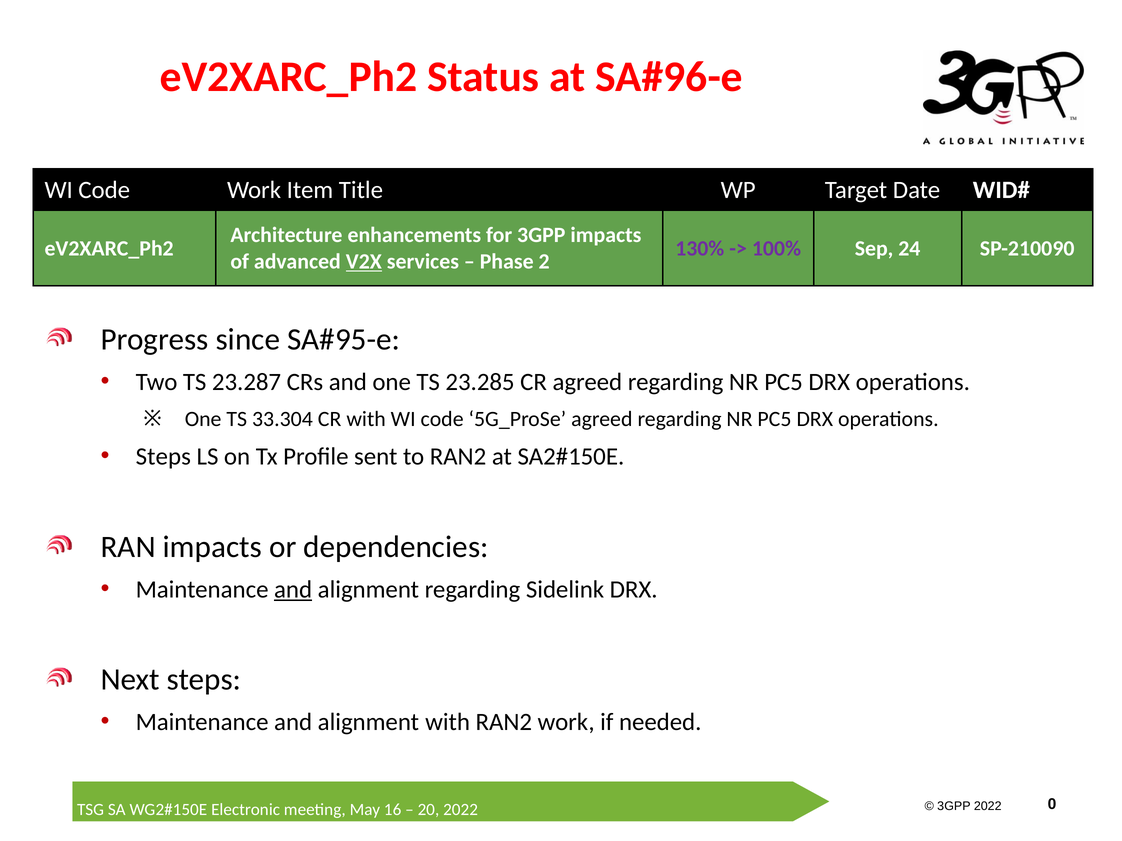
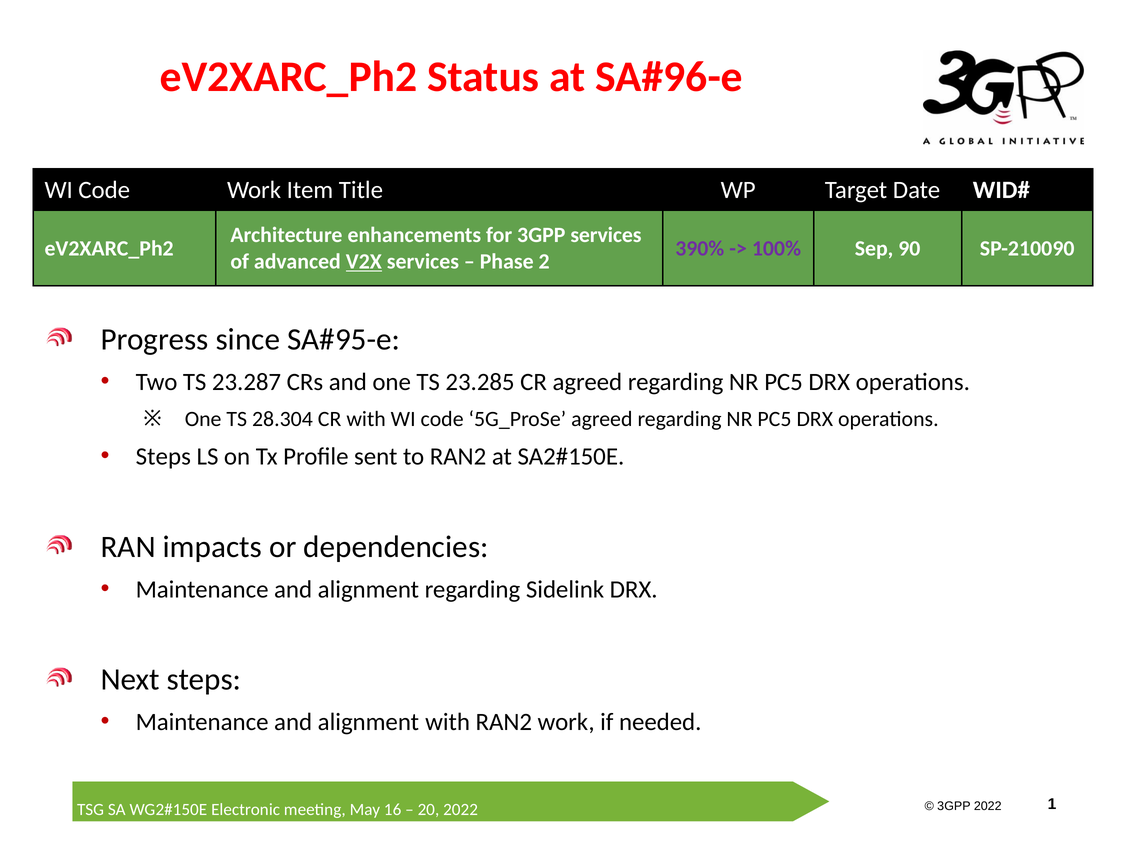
3GPP impacts: impacts -> services
130%: 130% -> 390%
24: 24 -> 90
33.304: 33.304 -> 28.304
and at (293, 590) underline: present -> none
0: 0 -> 1
